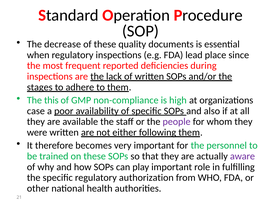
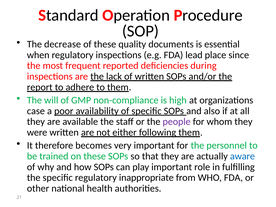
stages: stages -> report
this: this -> will
aware colour: purple -> blue
authorization: authorization -> inappropriate
